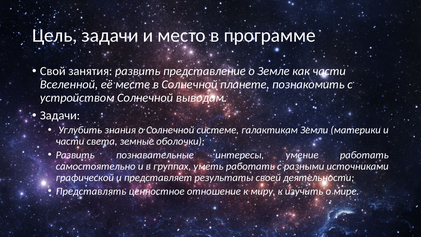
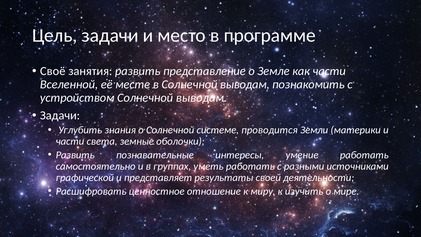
Свой: Свой -> Своё
в Солнечной планете: планете -> выводам
галактикам: галактикам -> проводится
Представлять: Представлять -> Расшифровать
